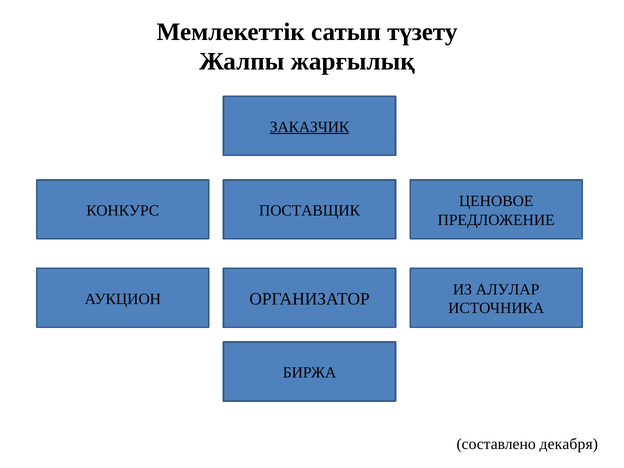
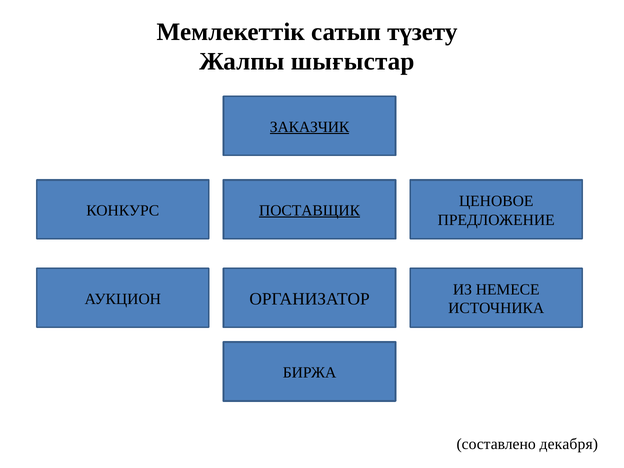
жарғылық: жарғылық -> шығыстар
ПОСТАВЩИК underline: none -> present
АЛУЛАР: АЛУЛАР -> НЕМЕСЕ
